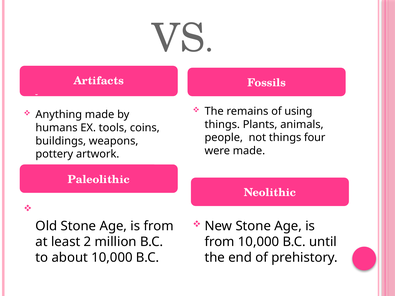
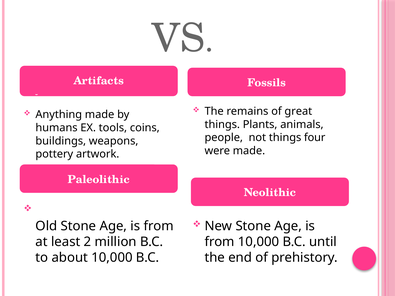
using: using -> great
